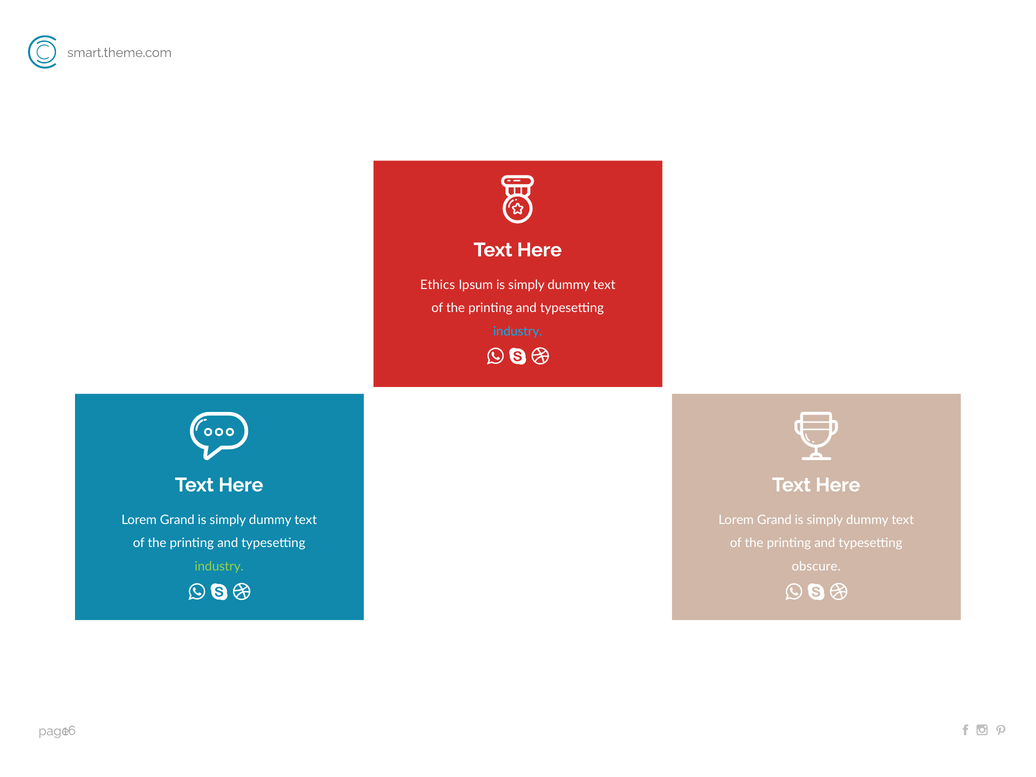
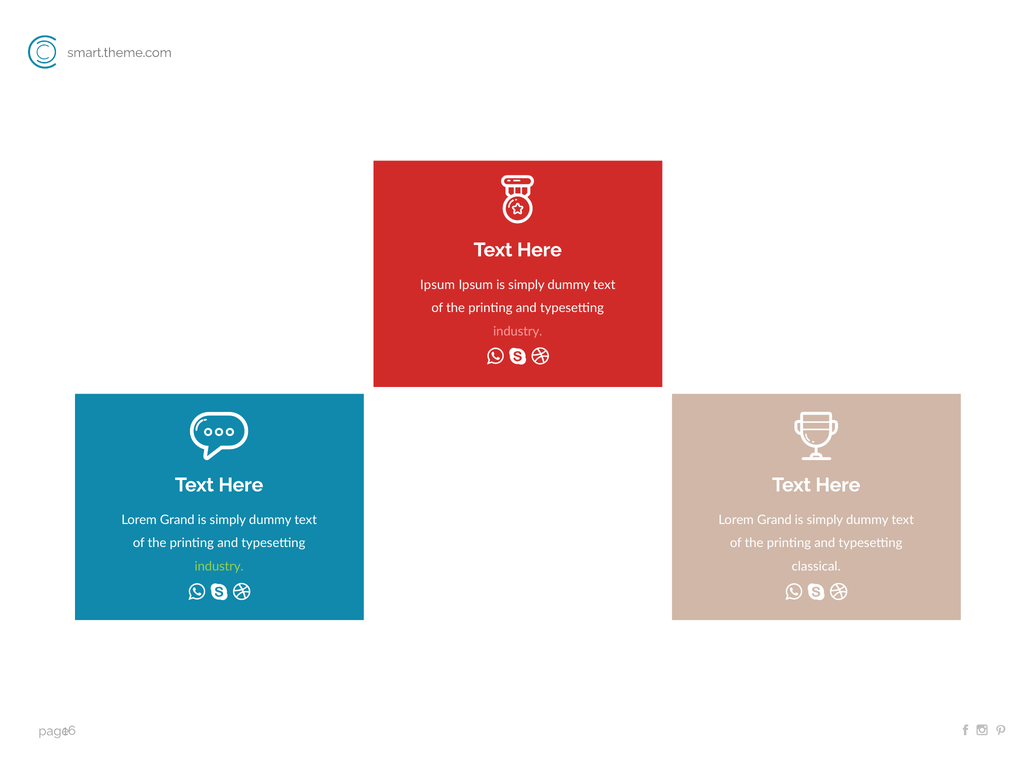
Ethics at (438, 285): Ethics -> Ipsum
industry at (518, 332) colour: light blue -> pink
obscure: obscure -> classical
